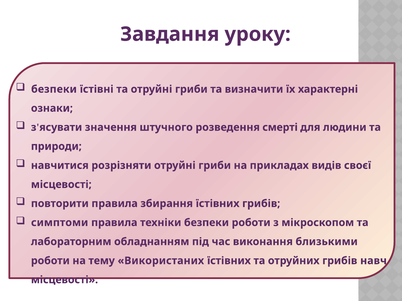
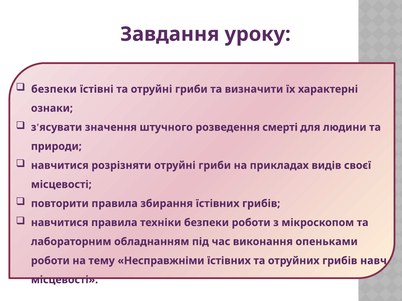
симптоми at (60, 223): симптоми -> навчитися
близькими: близькими -> опеньками
Використаних: Використаних -> Несправжніми
